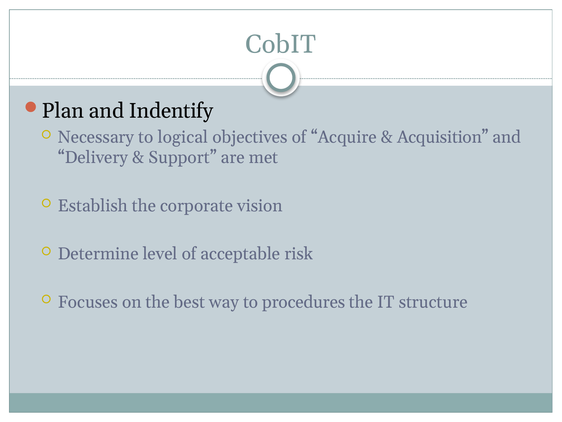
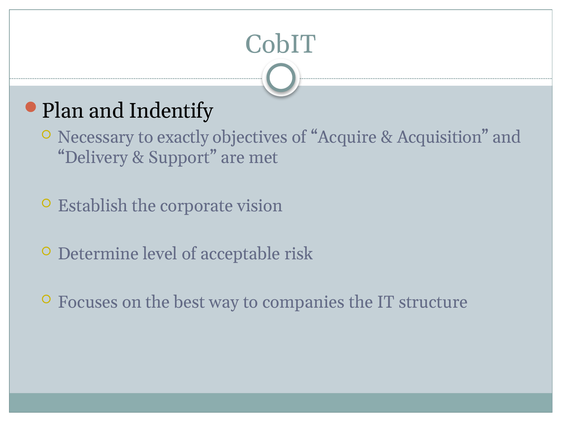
logical: logical -> exactly
procedures: procedures -> companies
